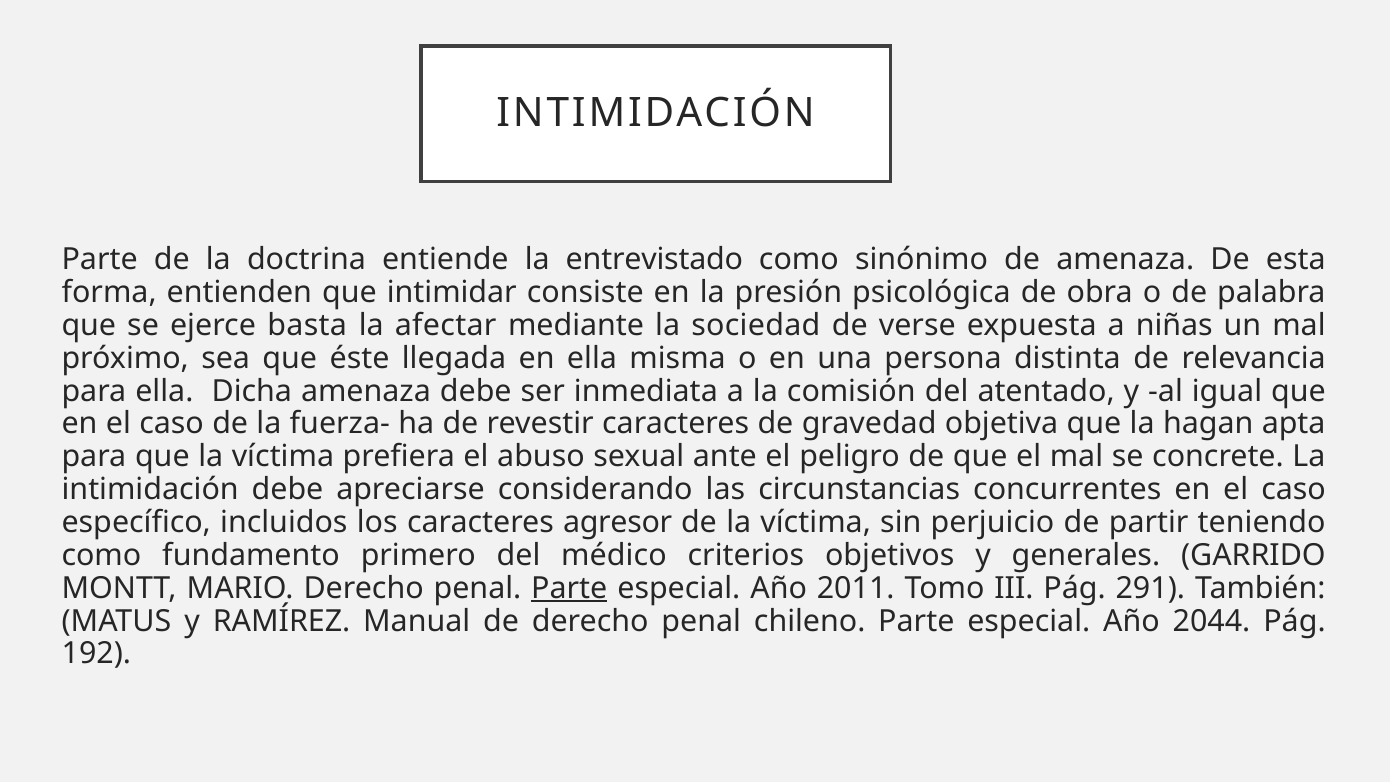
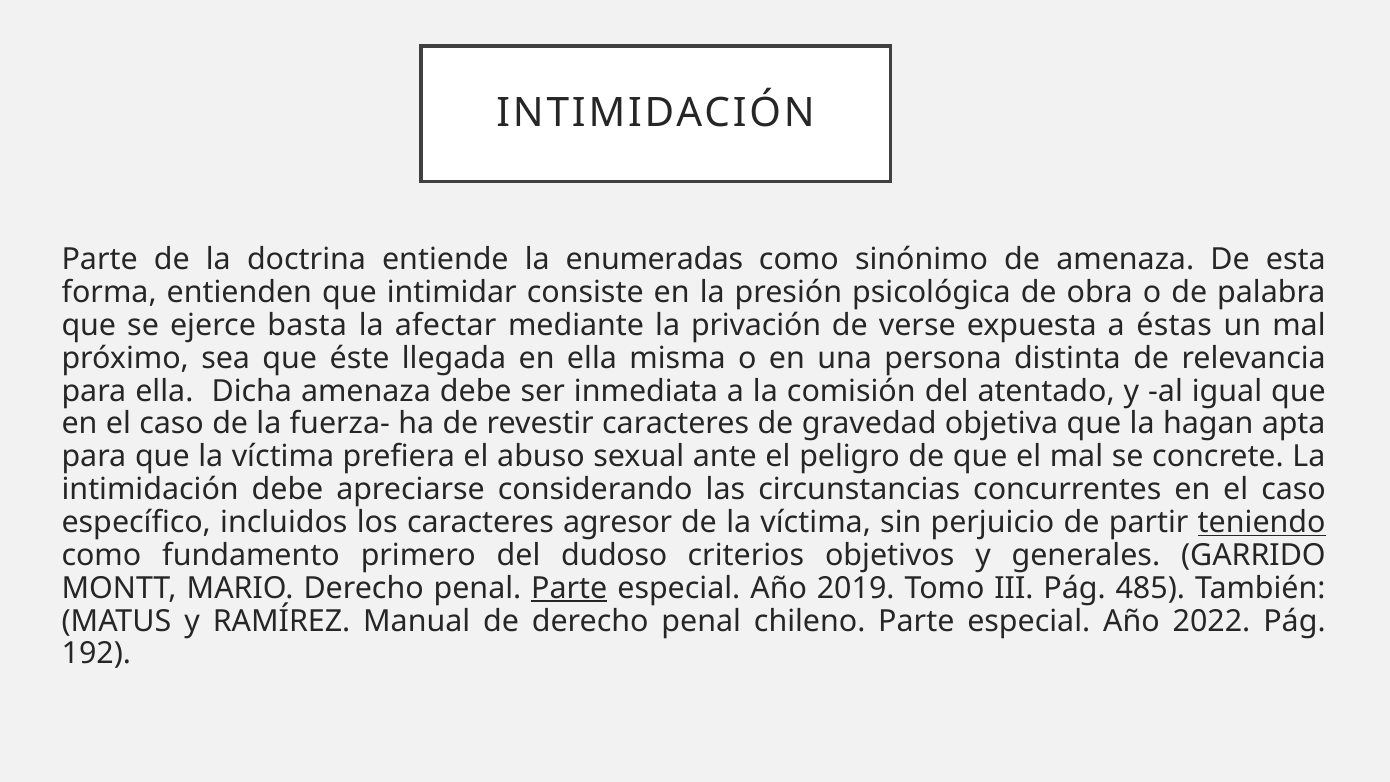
entrevistado: entrevistado -> enumeradas
sociedad: sociedad -> privación
niñas: niñas -> éstas
teniendo underline: none -> present
médico: médico -> dudoso
2011: 2011 -> 2019
291: 291 -> 485
2044: 2044 -> 2022
